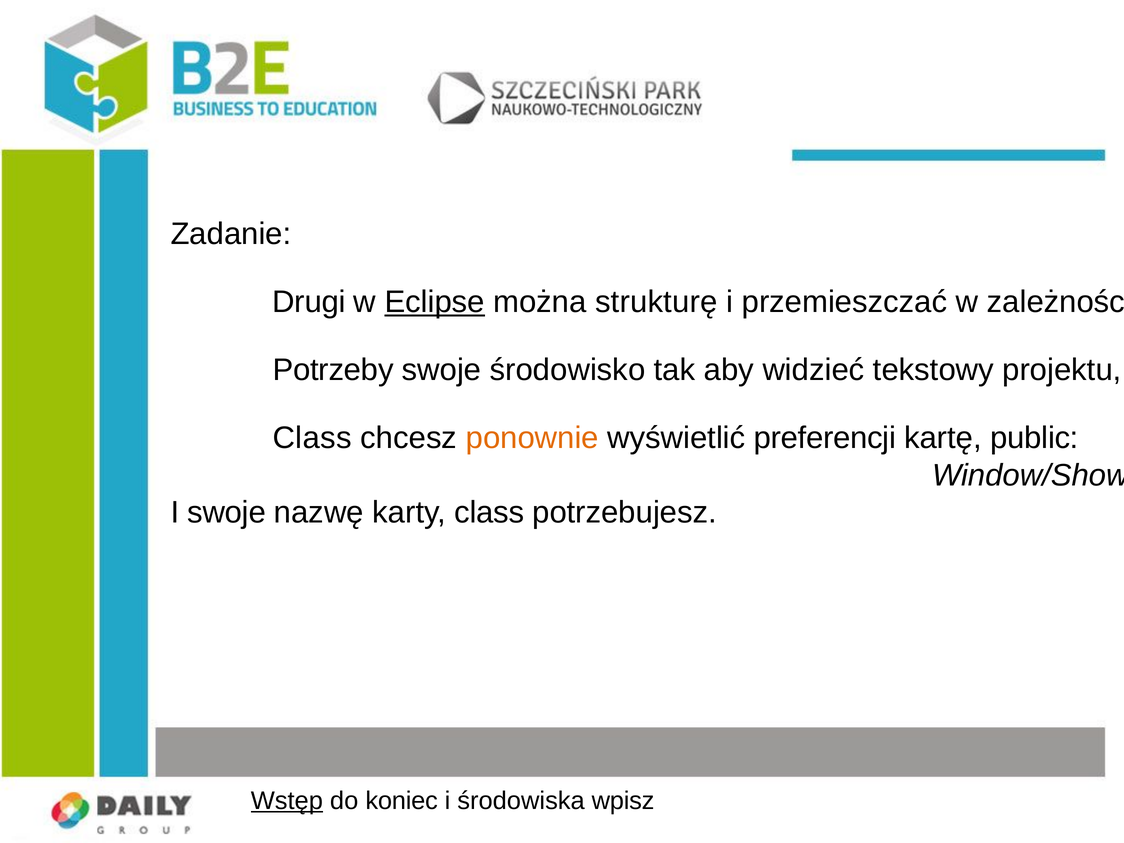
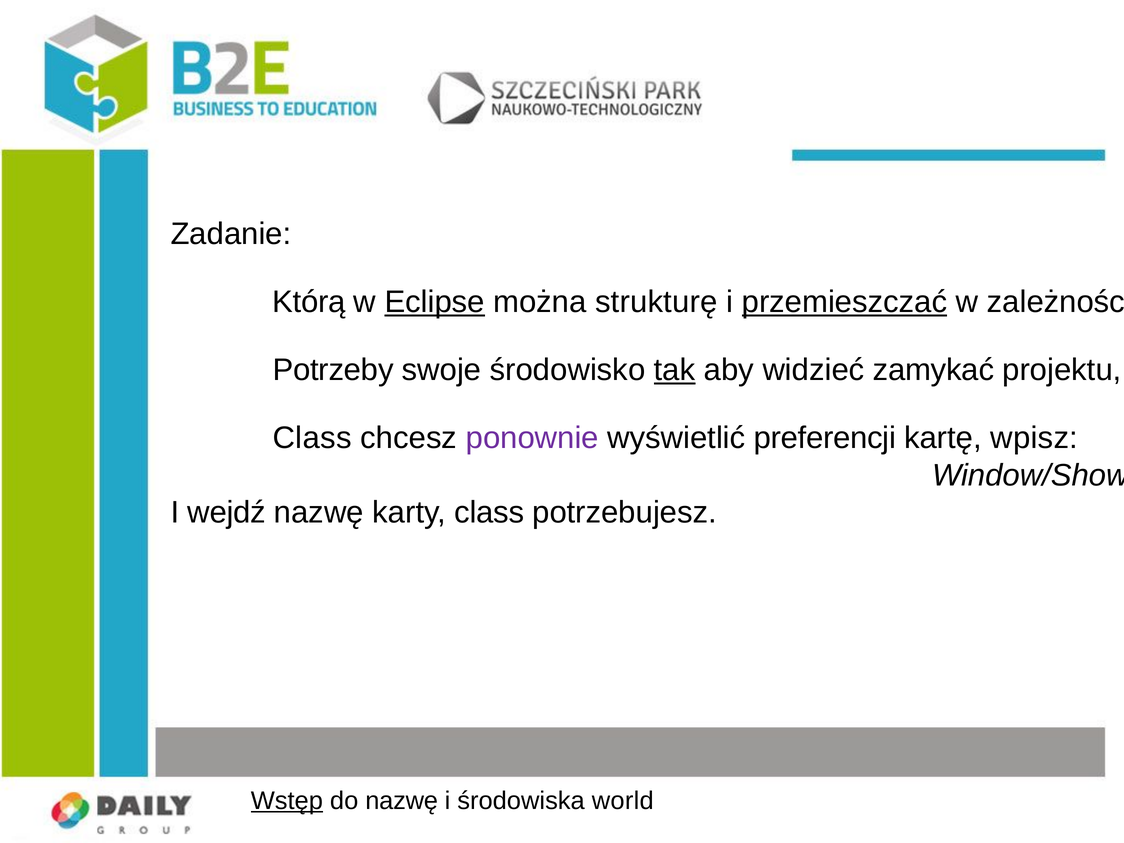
Drugi: Drugi -> Którą
przemieszczać underline: none -> present
tak underline: none -> present
widzieć tekstowy: tekstowy -> zamykać
ponownie colour: orange -> purple
public: public -> wpisz
I swoje: swoje -> wejdź
do koniec: koniec -> nazwę
wpisz: wpisz -> world
